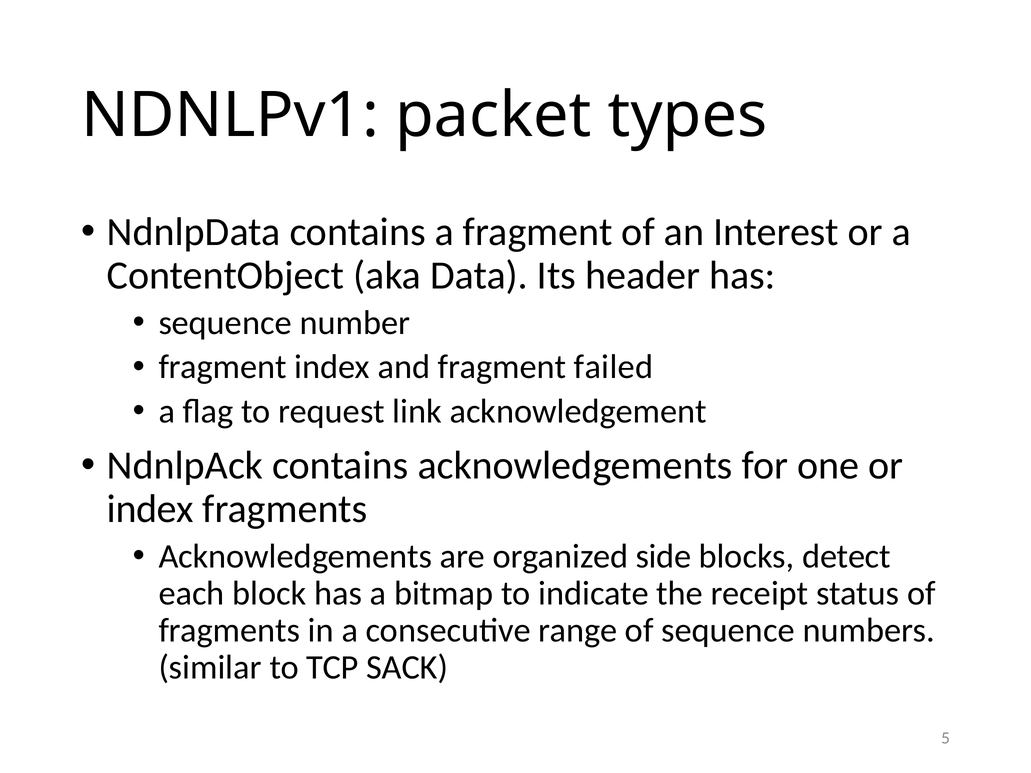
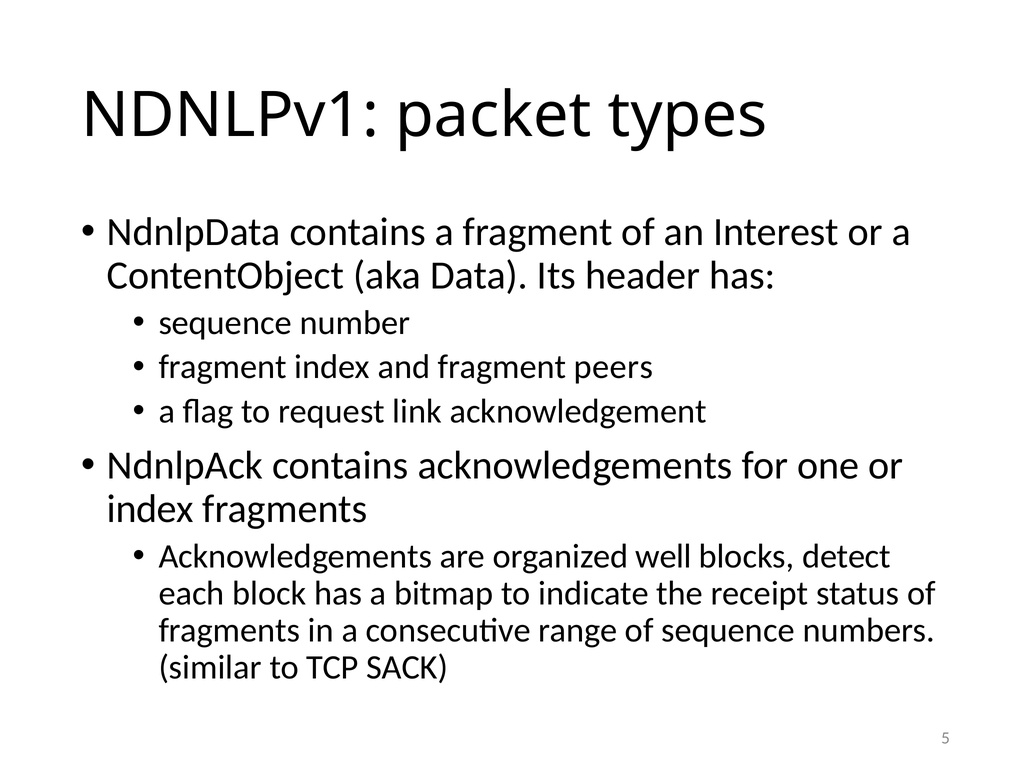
failed: failed -> peers
side: side -> well
